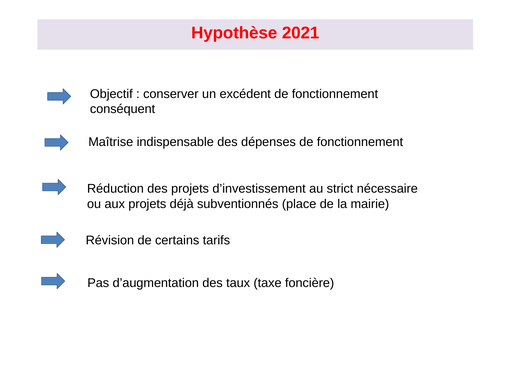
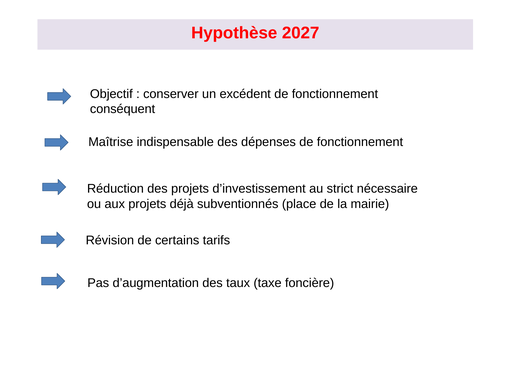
2021: 2021 -> 2027
